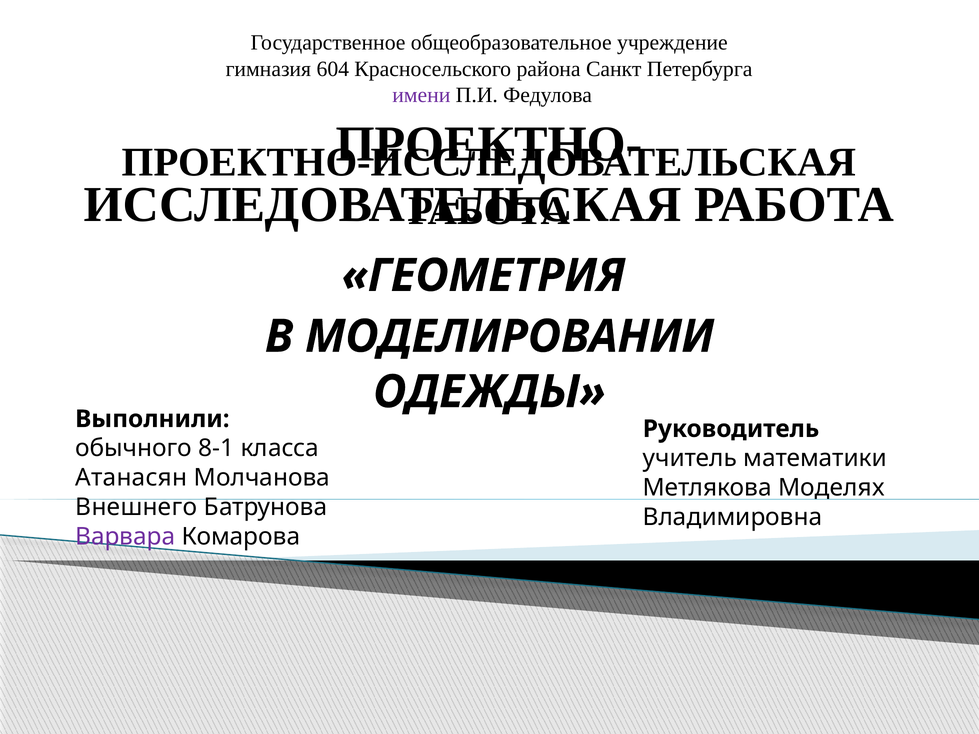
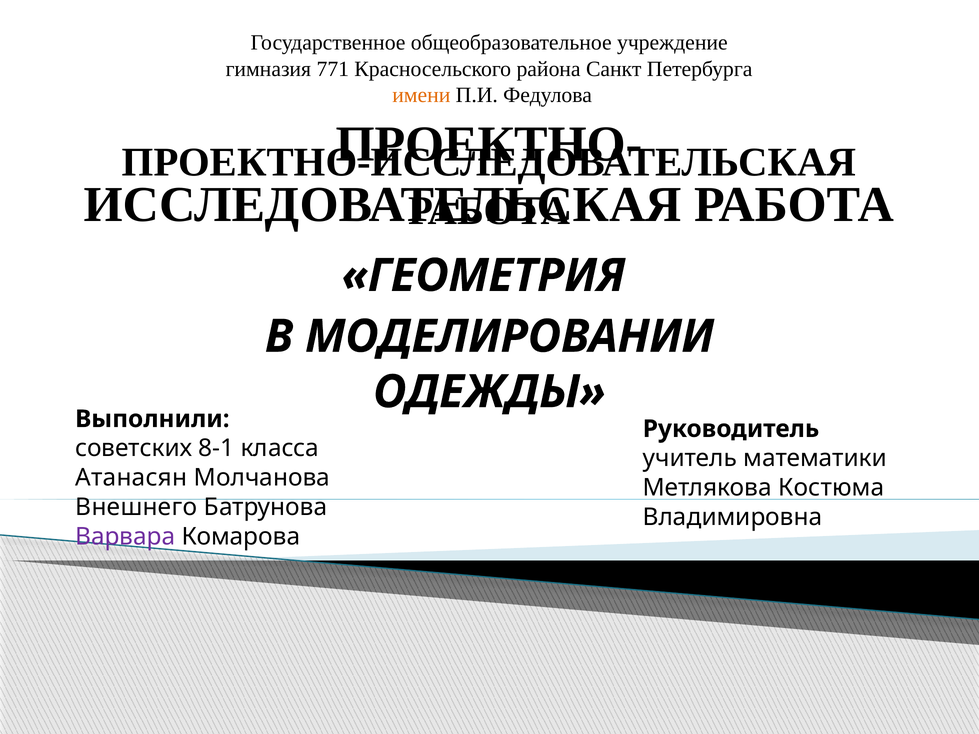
604: 604 -> 771
имени colour: purple -> orange
обычного: обычного -> советских
Моделях: Моделях -> Костюма
